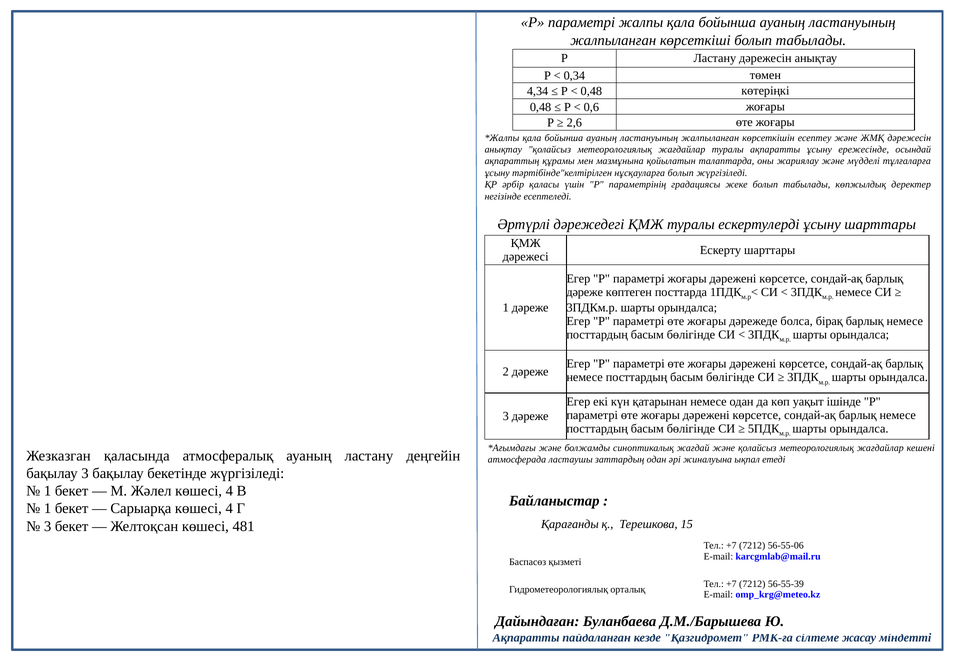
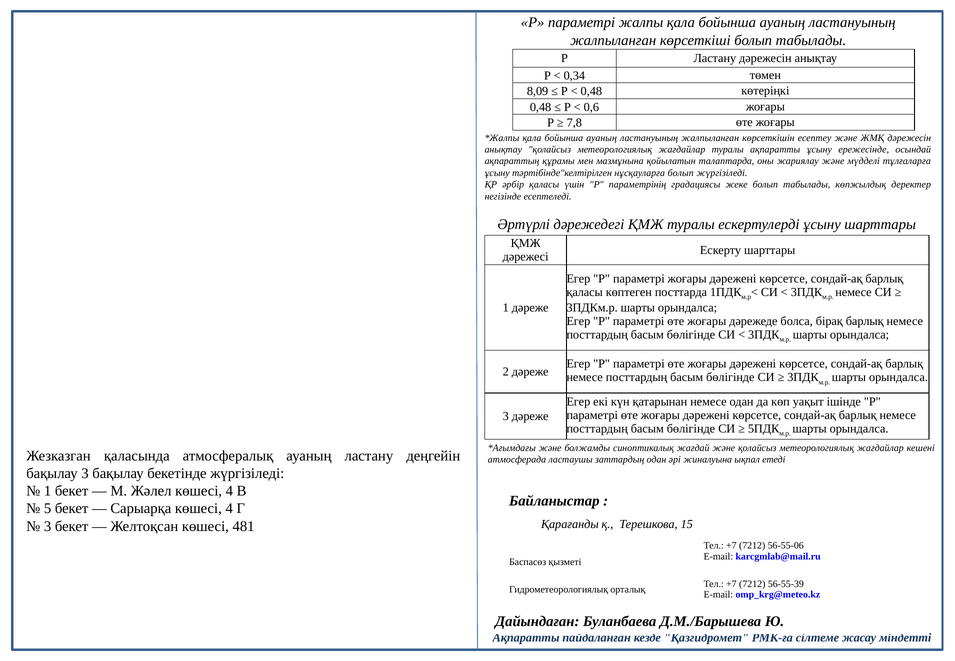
4,34: 4,34 -> 8,09
2,6: 2,6 -> 7,8
дәреже at (585, 292): дәреже -> қаласы
1 at (48, 509): 1 -> 5
